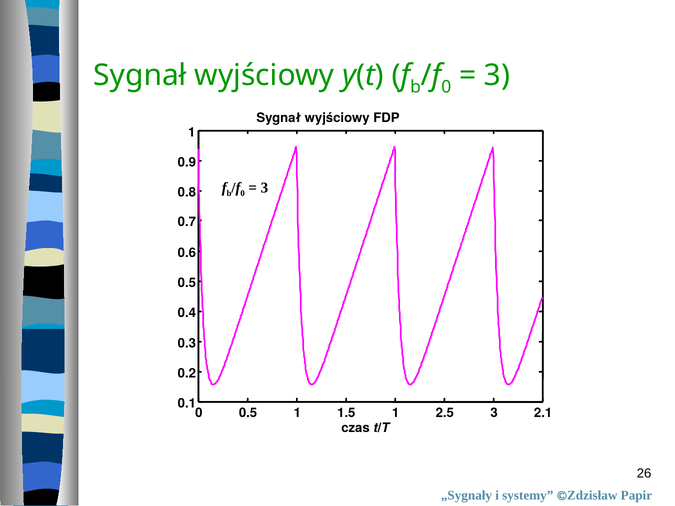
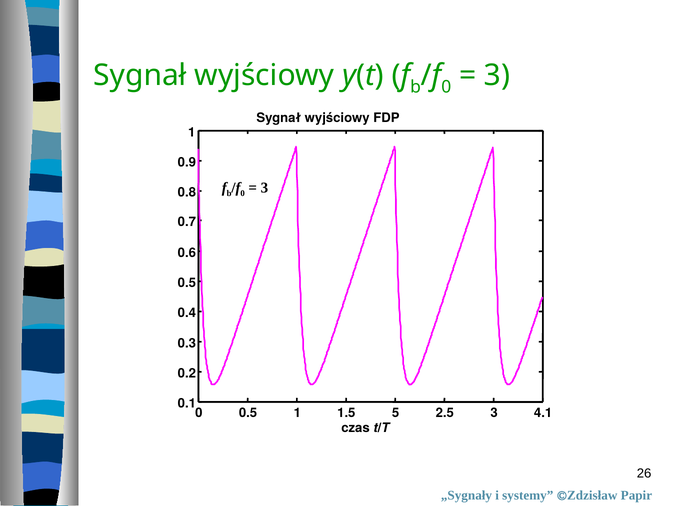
1.5 1: 1 -> 5
2.1: 2.1 -> 4.1
